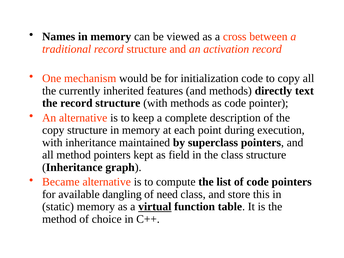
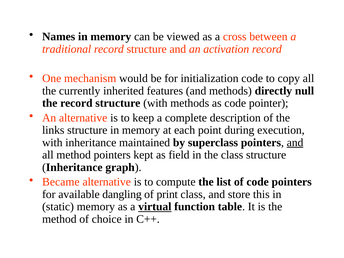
text: text -> null
copy at (53, 130): copy -> links
and at (295, 143) underline: none -> present
need: need -> print
